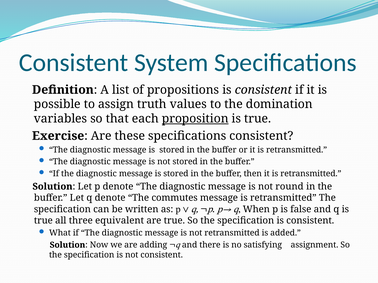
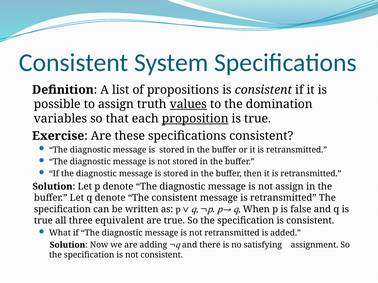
values underline: none -> present
not round: round -> assign
The commutes: commutes -> consistent
